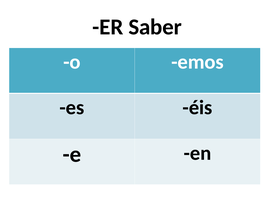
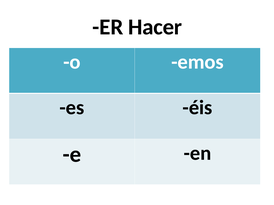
Saber: Saber -> Hacer
